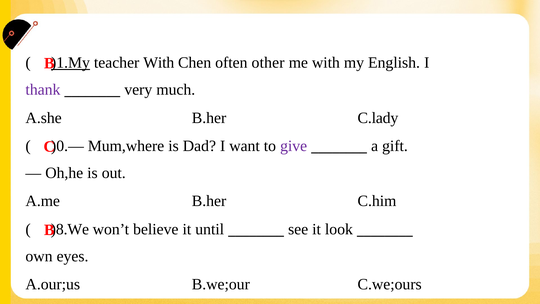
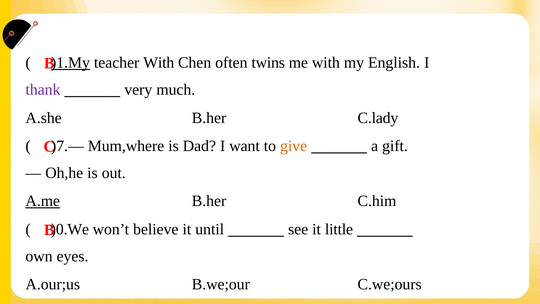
other: other -> twins
)0.—: )0.— -> )7.—
give colour: purple -> orange
A.me underline: none -> present
)8.We: )8.We -> )0.We
look: look -> little
